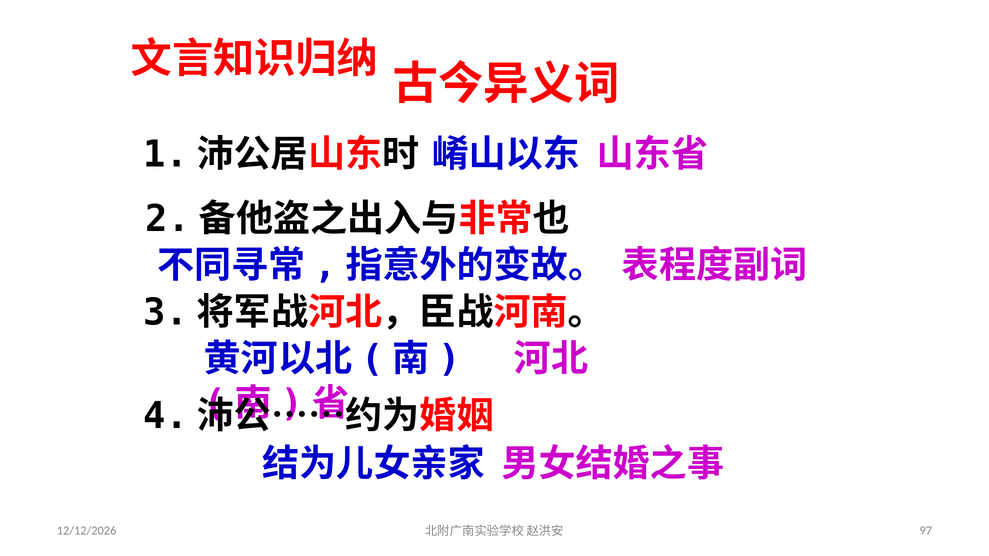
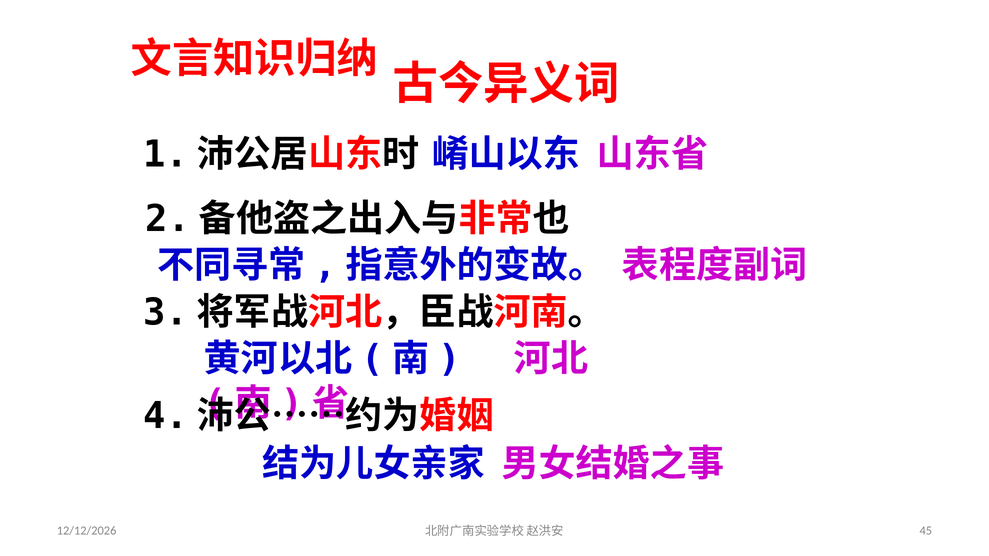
97: 97 -> 45
